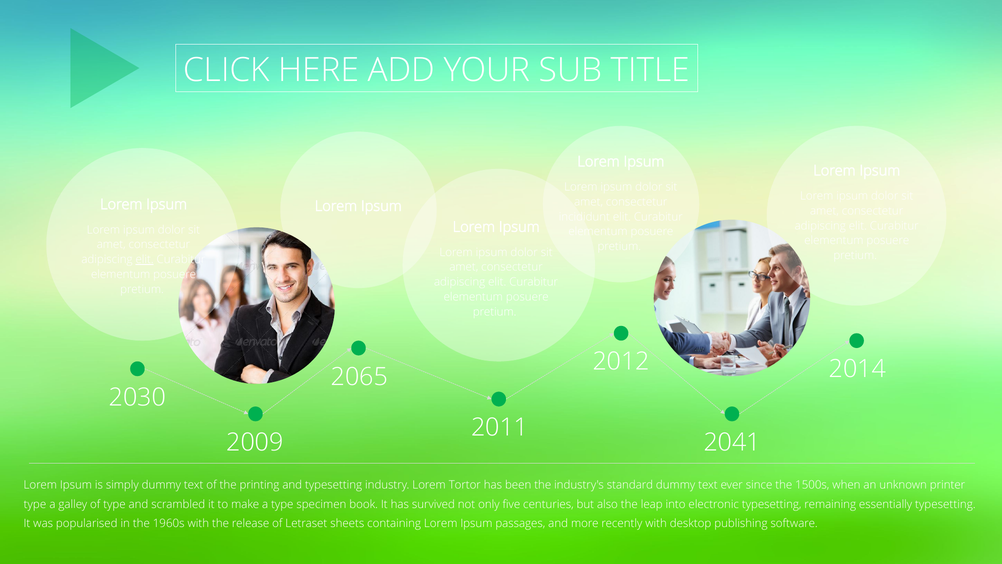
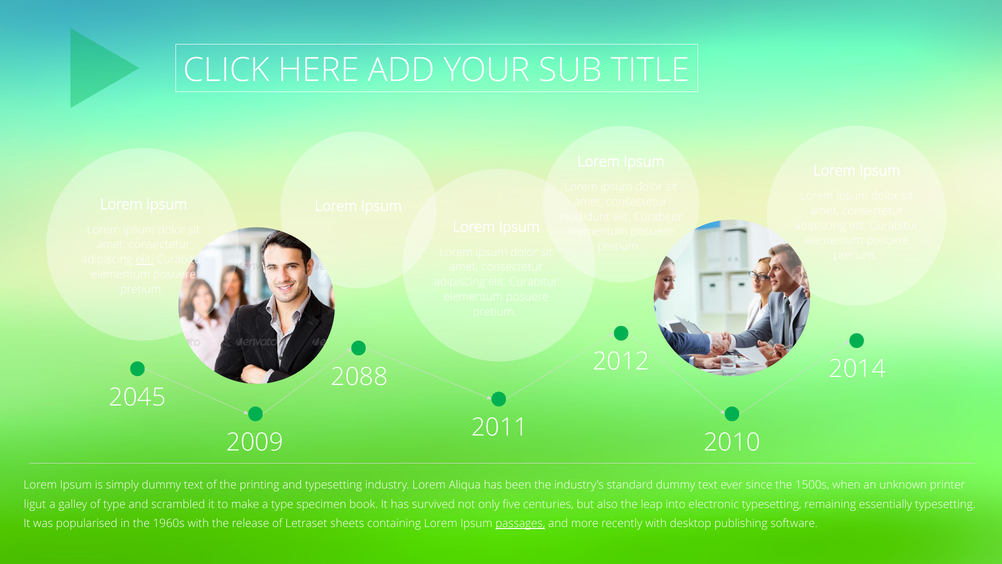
2065: 2065 -> 2088
2030: 2030 -> 2045
2041: 2041 -> 2010
Tortor: Tortor -> Aliqua
type at (35, 504): type -> ligut
passages underline: none -> present
